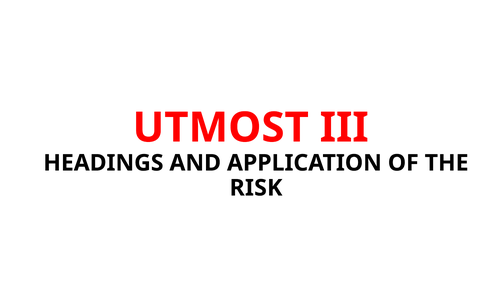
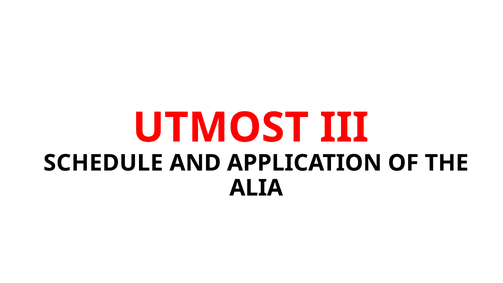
HEADINGS: HEADINGS -> SCHEDULE
RISK: RISK -> ALIA
